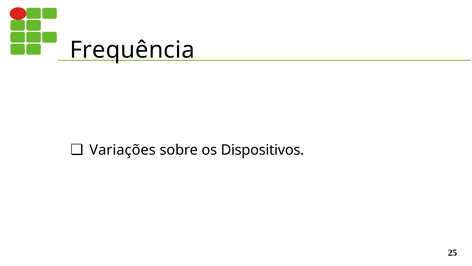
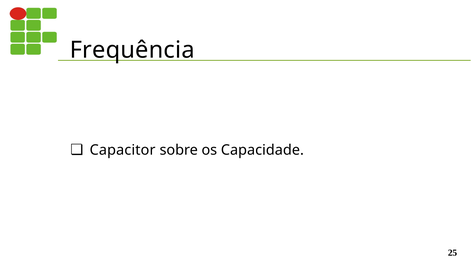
Variações: Variações -> Capacitor
Dispositivos: Dispositivos -> Capacidade
